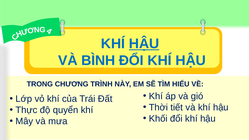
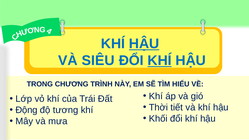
BÌNH: BÌNH -> SIÊU
KHÍ at (160, 61) underline: none -> present
Thực: Thực -> Động
quyển: quyển -> tương
